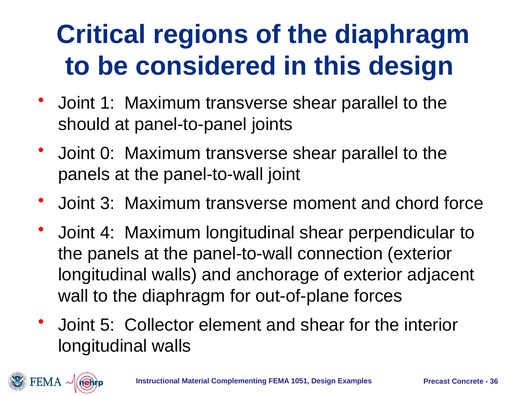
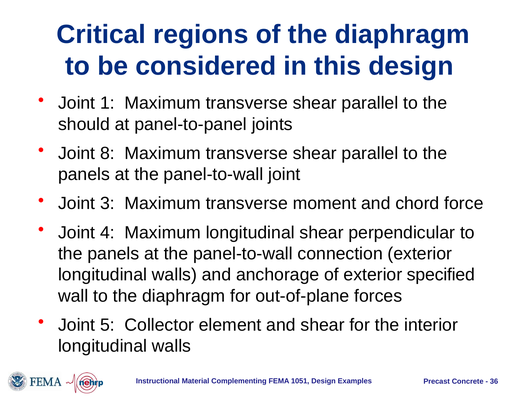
0: 0 -> 8
adjacent: adjacent -> specified
